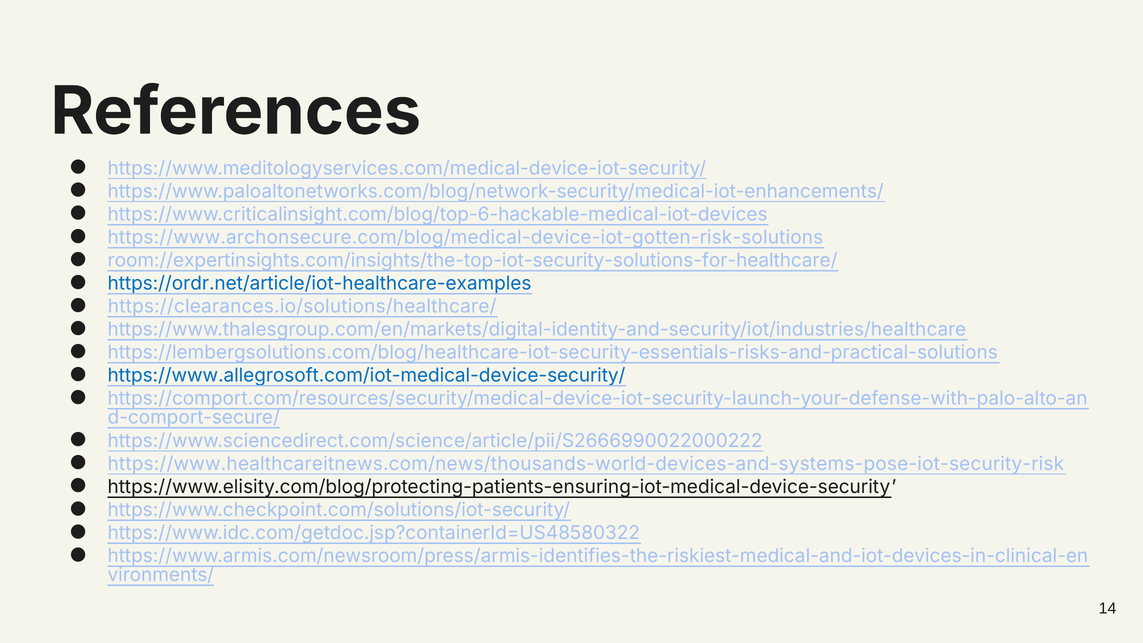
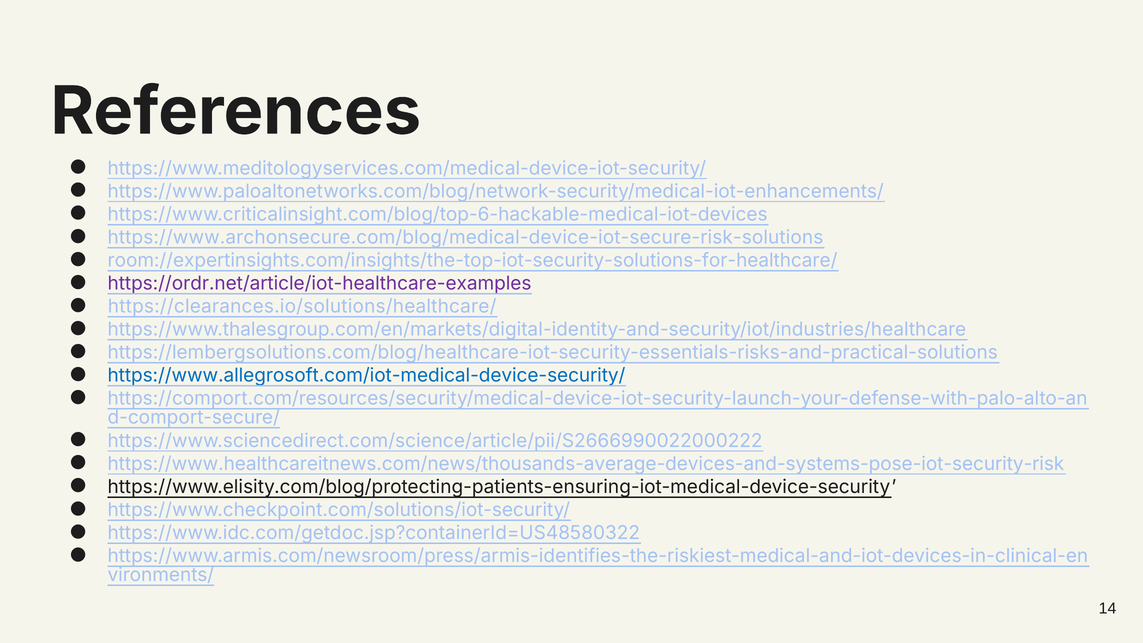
https://www.archonsecure.com/blog/medical-device-iot-gotten-risk-solutions: https://www.archonsecure.com/blog/medical-device-iot-gotten-risk-solutions -> https://www.archonsecure.com/blog/medical-device-iot-secure-risk-solutions
https://ordr.net/article/iot-healthcare-examples colour: blue -> purple
https://www.healthcareitnews.com/news/thousands-world-devices-and-systems-pose-iot-security-risk: https://www.healthcareitnews.com/news/thousands-world-devices-and-systems-pose-iot-security-risk -> https://www.healthcareitnews.com/news/thousands-average-devices-and-systems-pose-iot-security-risk
